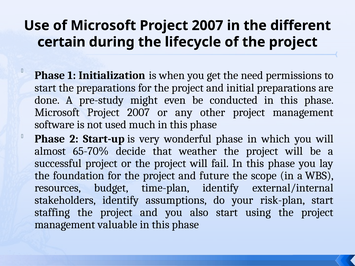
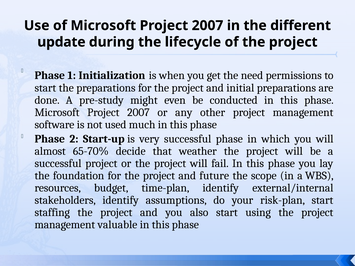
certain: certain -> update
very wonderful: wonderful -> successful
